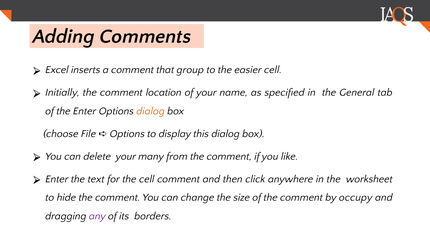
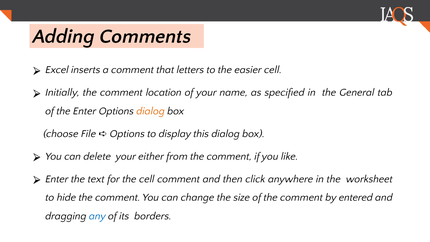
group: group -> letters
many: many -> either
occupy: occupy -> entered
any colour: purple -> blue
